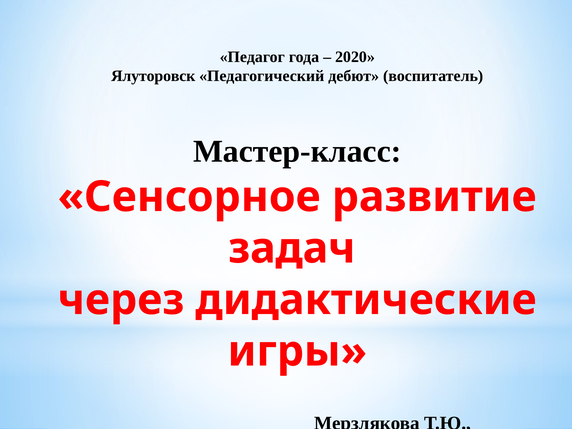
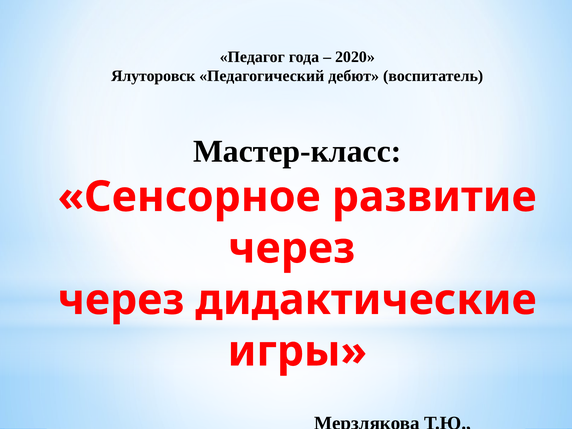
задач at (292, 248): задач -> через
